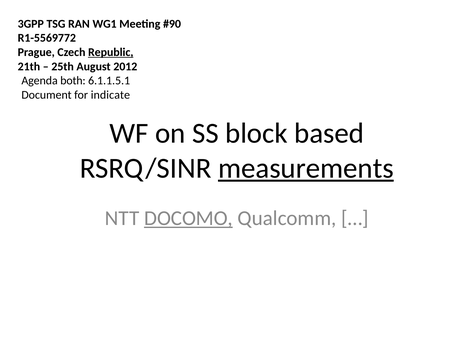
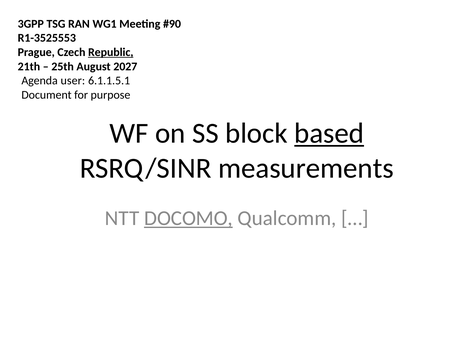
R1-5569772: R1-5569772 -> R1-3525553
2012: 2012 -> 2027
both: both -> user
indicate: indicate -> purpose
based underline: none -> present
measurements underline: present -> none
